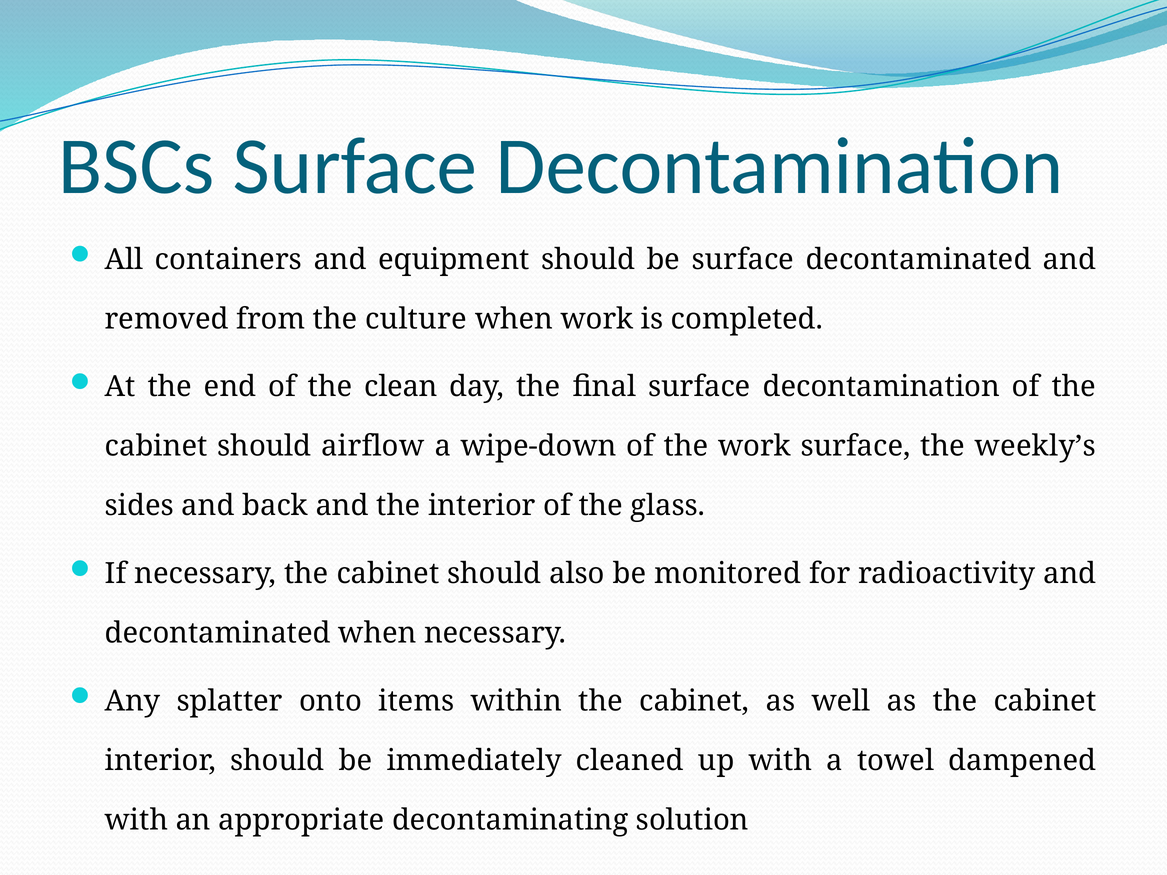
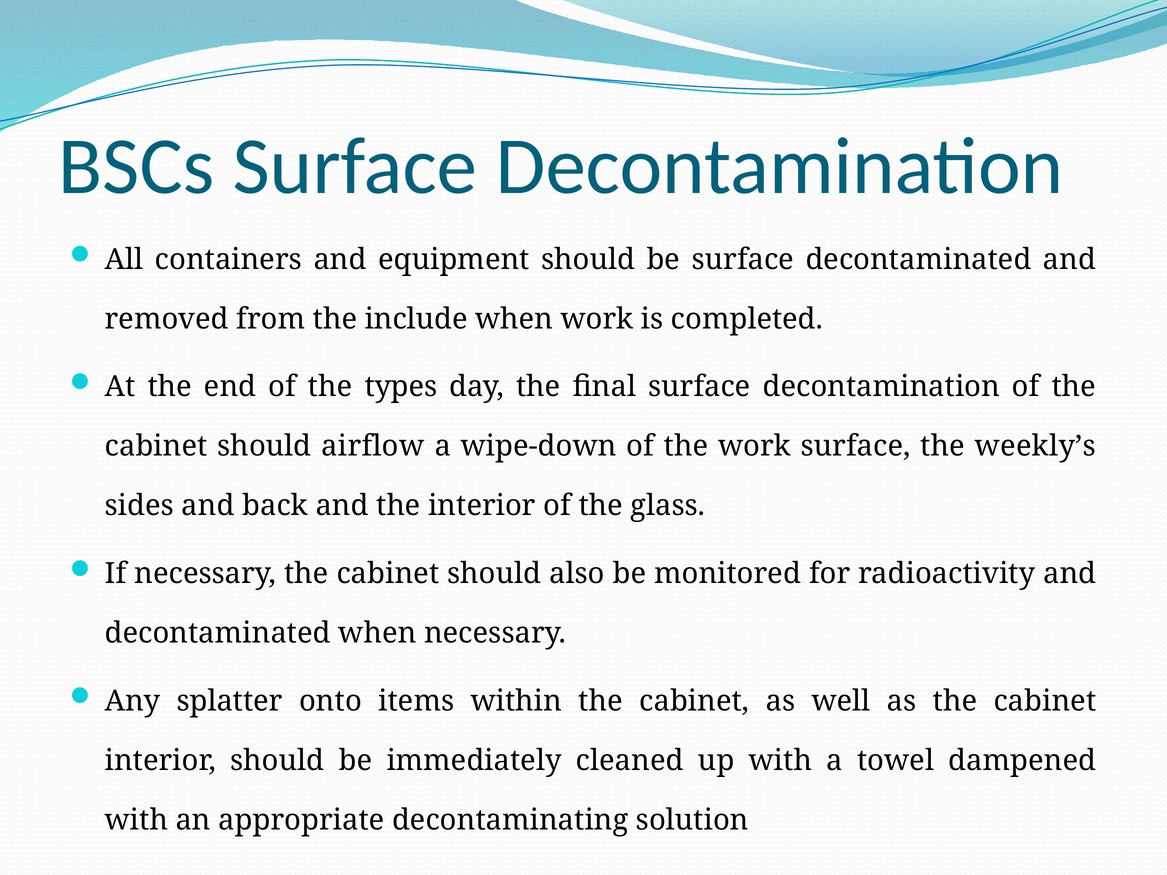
culture: culture -> include
clean: clean -> types
